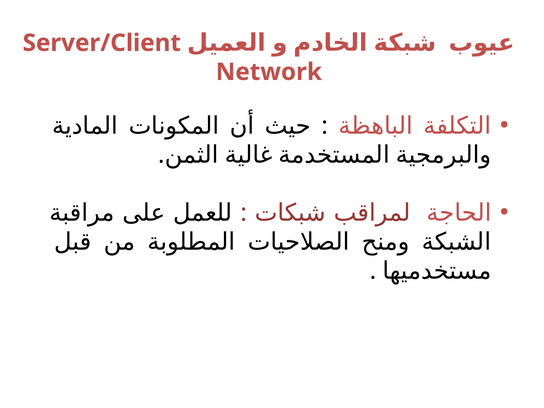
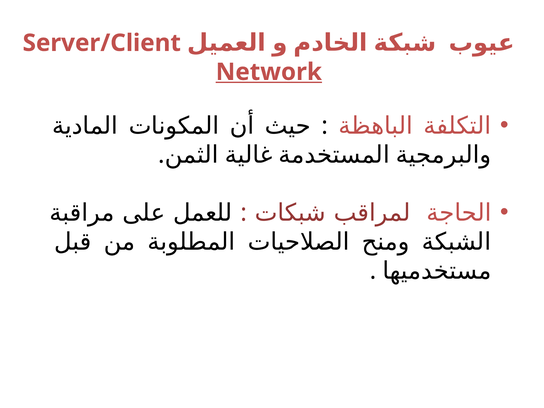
Network underline: none -> present
